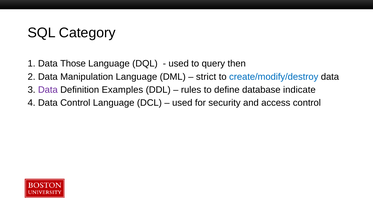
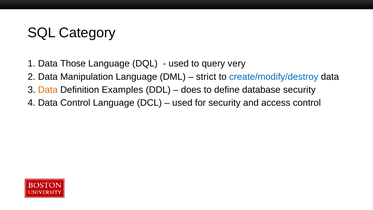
then: then -> very
Data at (48, 90) colour: purple -> orange
rules: rules -> does
database indicate: indicate -> security
